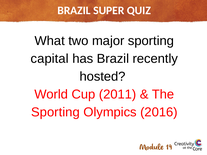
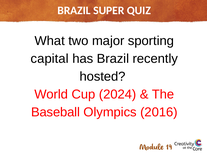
2011: 2011 -> 2024
Sporting at (55, 112): Sporting -> Baseball
